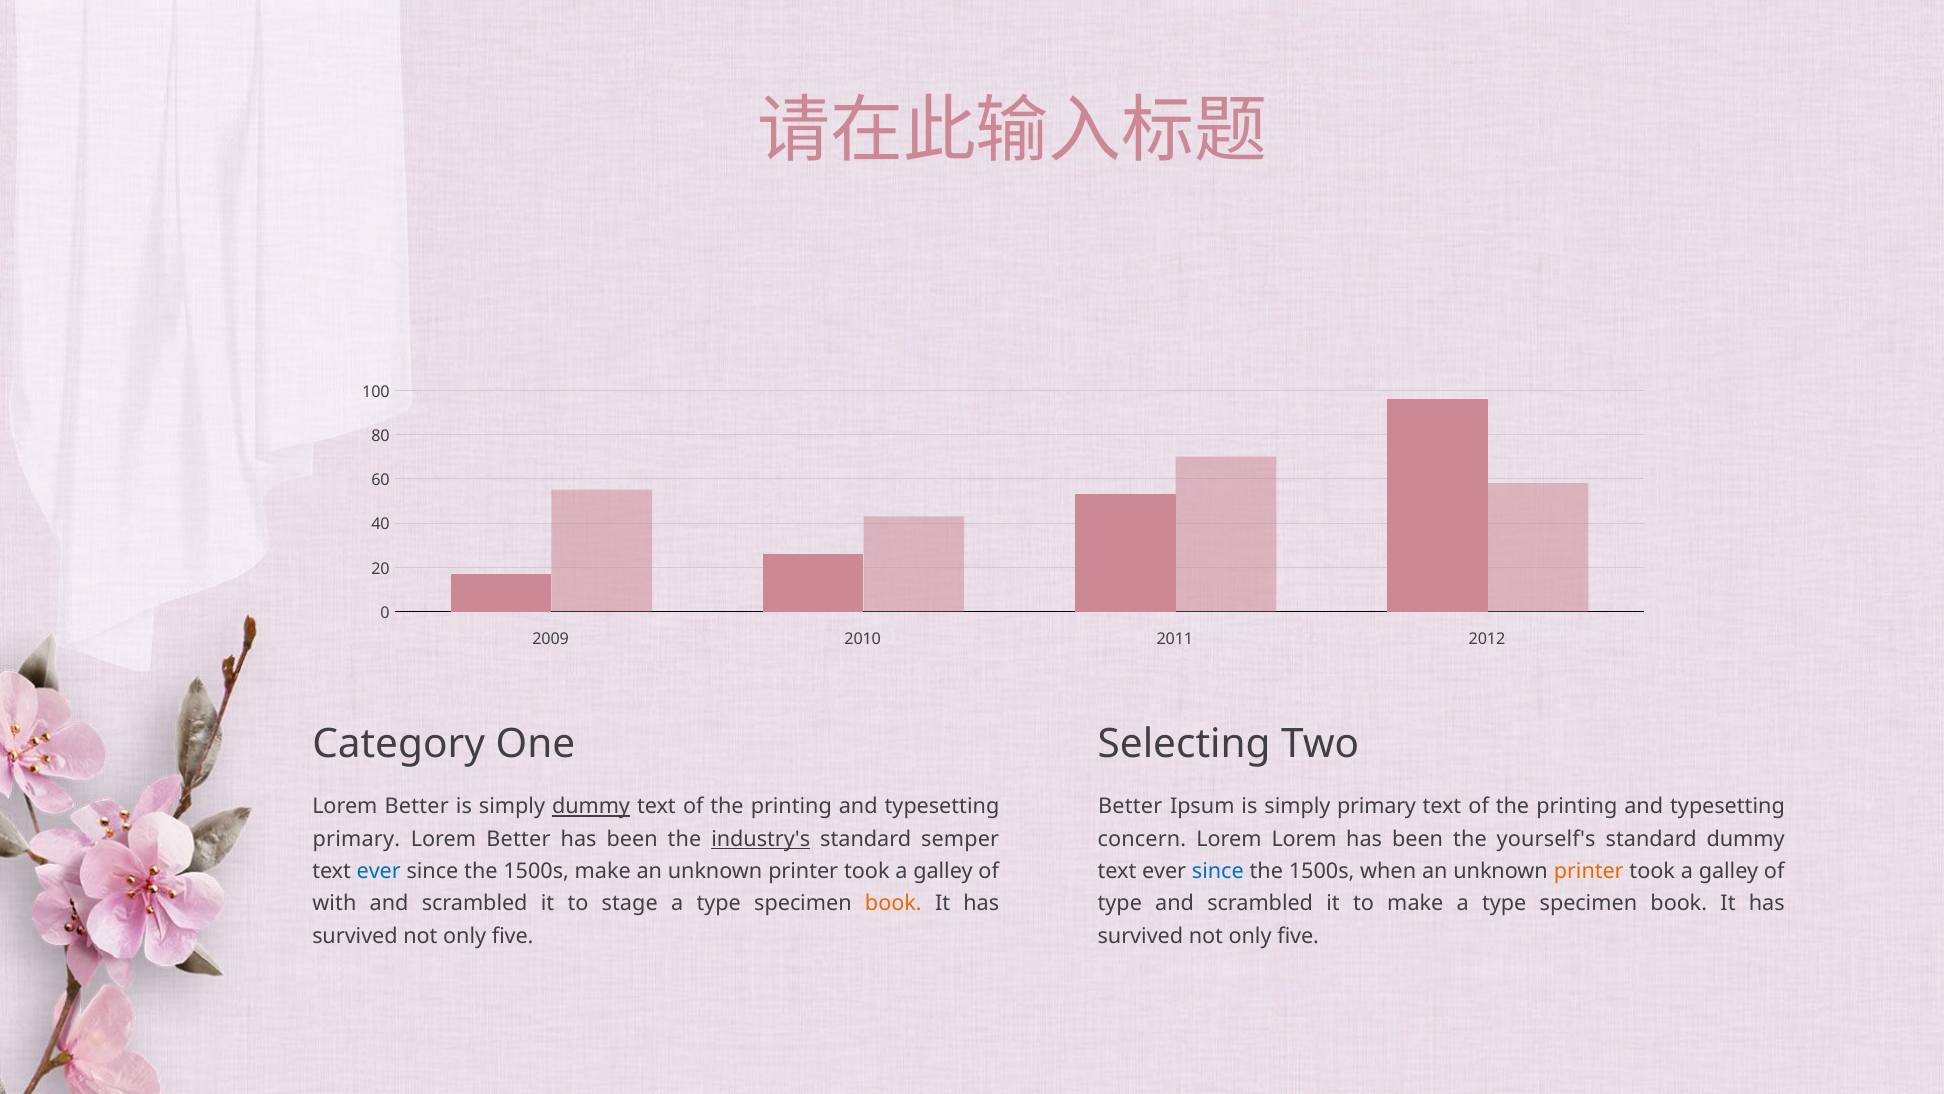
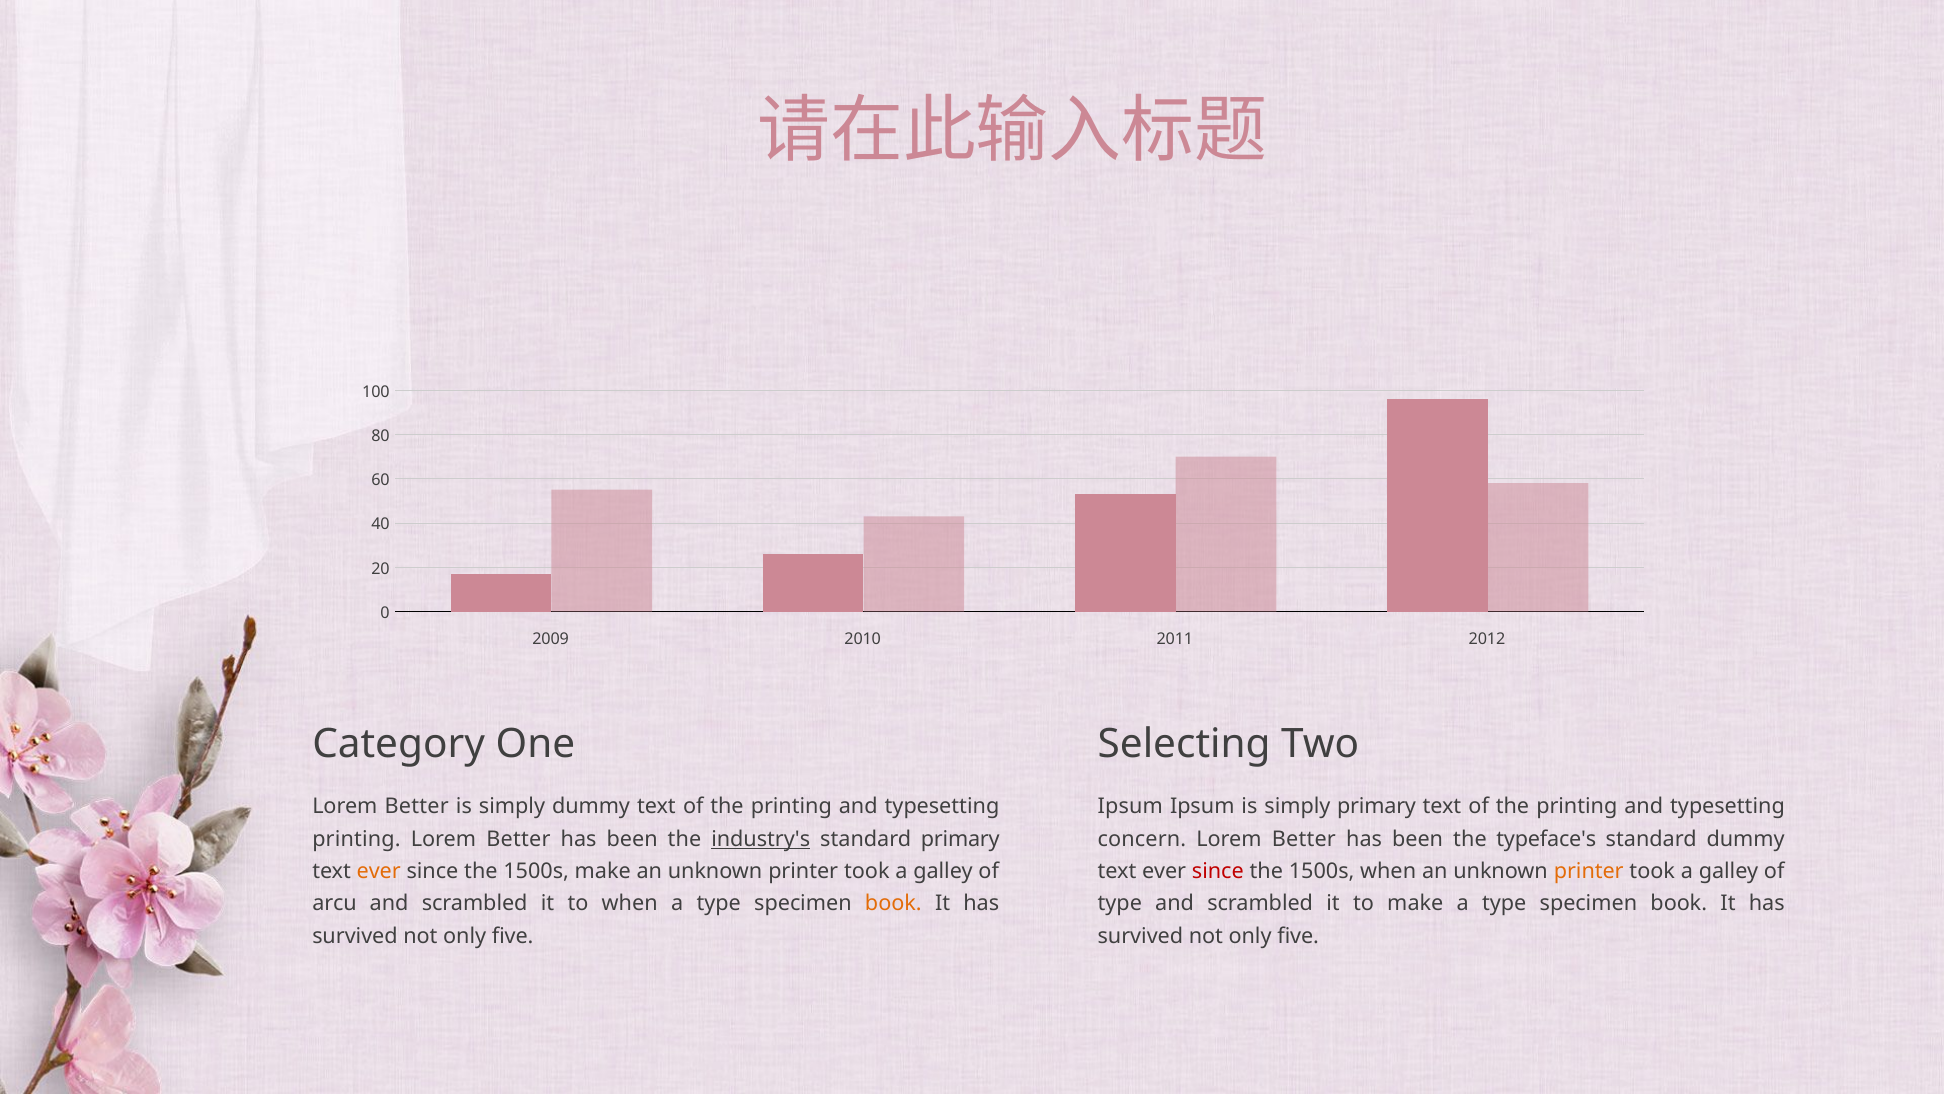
dummy at (591, 806) underline: present -> none
Better at (1130, 806): Better -> Ipsum
primary at (356, 839): primary -> printing
standard semper: semper -> primary
Lorem at (1304, 839): Lorem -> Better
yourself's: yourself's -> typeface's
ever at (379, 871) colour: blue -> orange
since at (1218, 871) colour: blue -> red
with: with -> arcu
to stage: stage -> when
